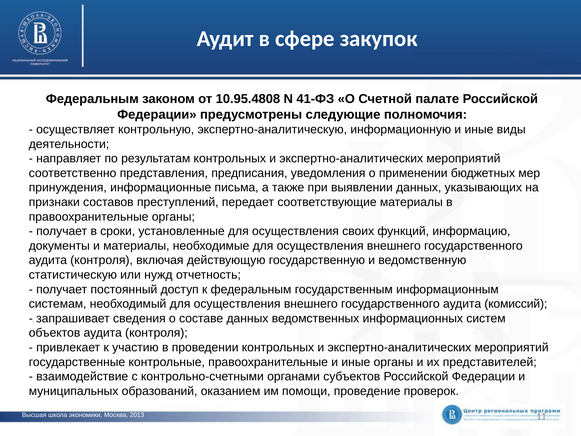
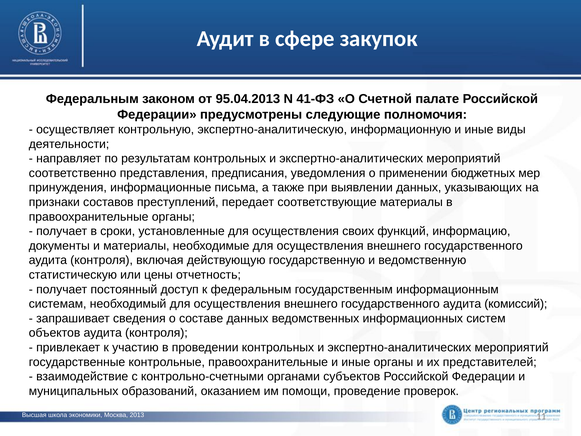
10.95.4808: 10.95.4808 -> 95.04.2013
нужд: нужд -> цены
